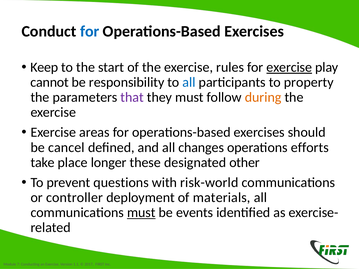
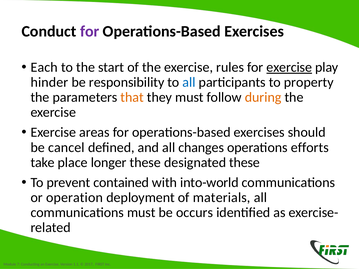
for at (90, 31) colour: blue -> purple
Keep: Keep -> Each
cannot: cannot -> hinder
that colour: purple -> orange
designated other: other -> these
questions: questions -> contained
risk-world: risk-world -> into-world
controller: controller -> operation
must at (141, 213) underline: present -> none
events: events -> occurs
